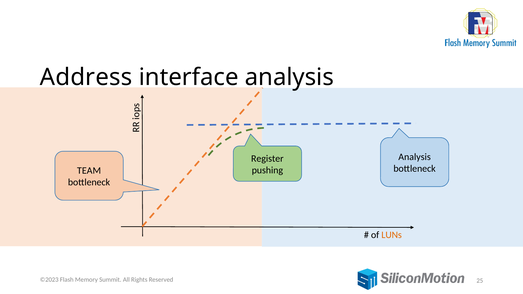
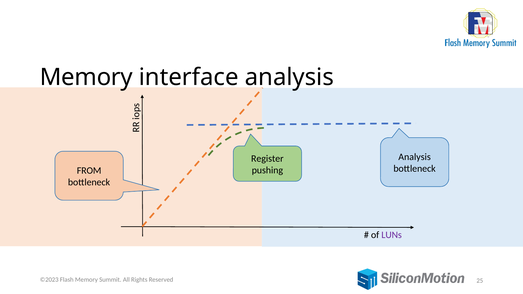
Address at (86, 77): Address -> Memory
TEAM: TEAM -> FROM
LUNs colour: orange -> purple
